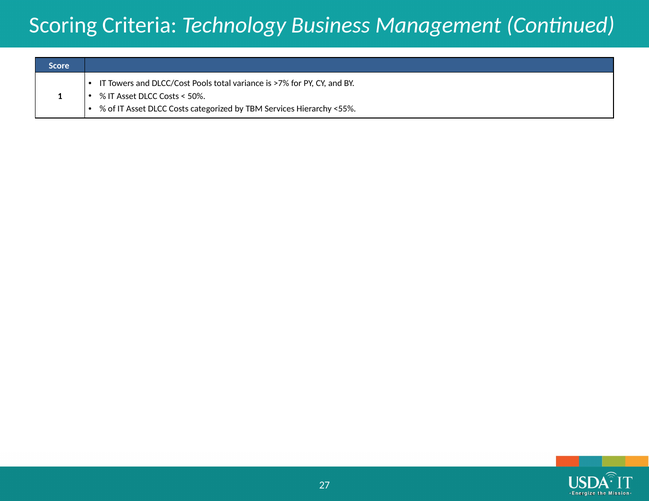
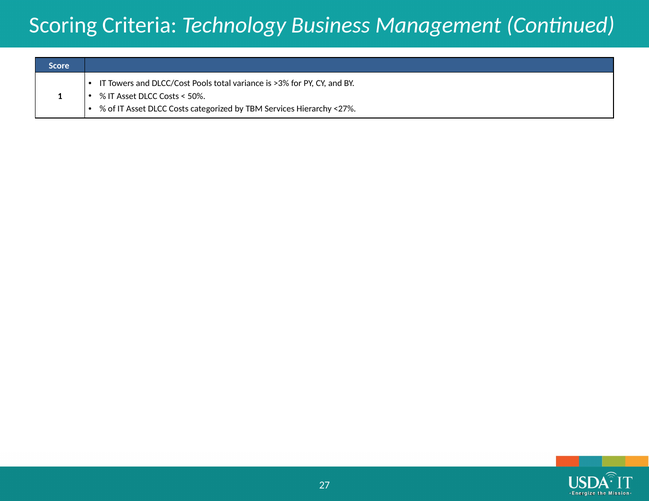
>7%: >7% -> >3%
<55%: <55% -> <27%
